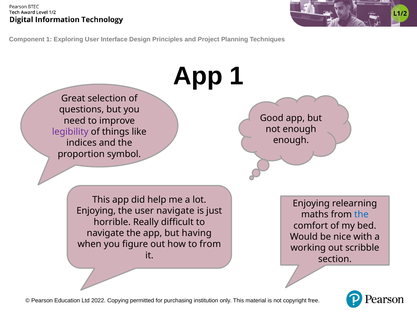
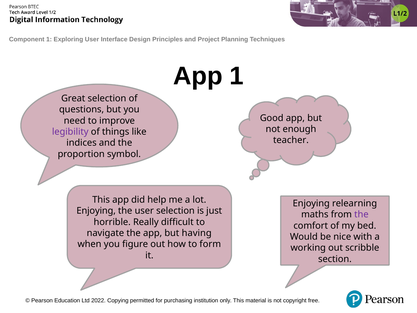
enough at (291, 140): enough -> teacher
user navigate: navigate -> selection
the at (361, 214) colour: blue -> purple
to from: from -> form
